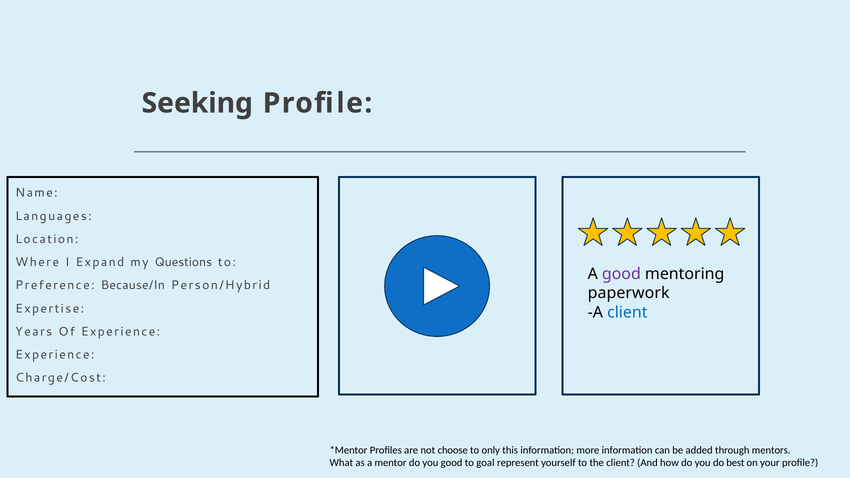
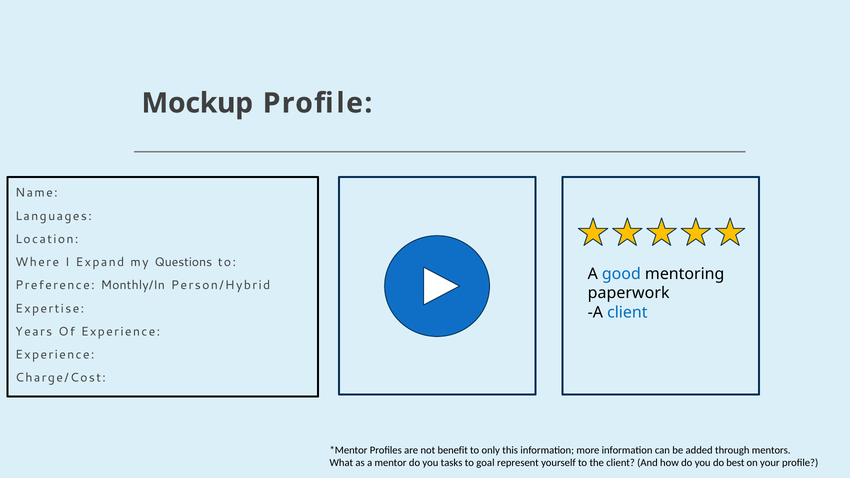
Seeking: Seeking -> Mockup
good at (621, 274) colour: purple -> blue
Because/In: Because/In -> Monthly/In
choose: choose -> benefit
you good: good -> tasks
